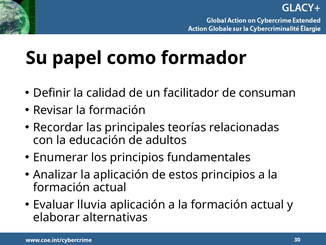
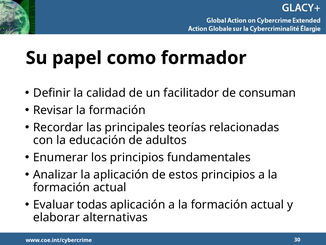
lluvia: lluvia -> todas
